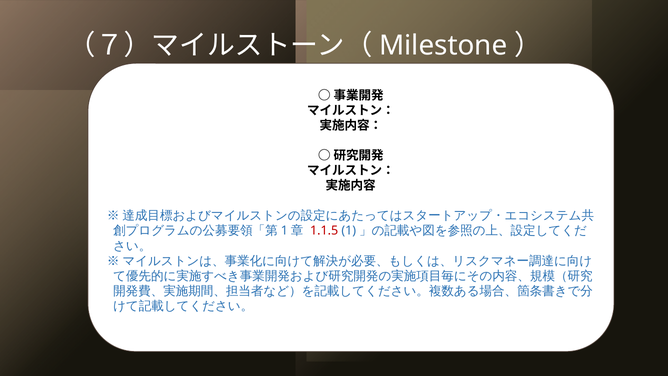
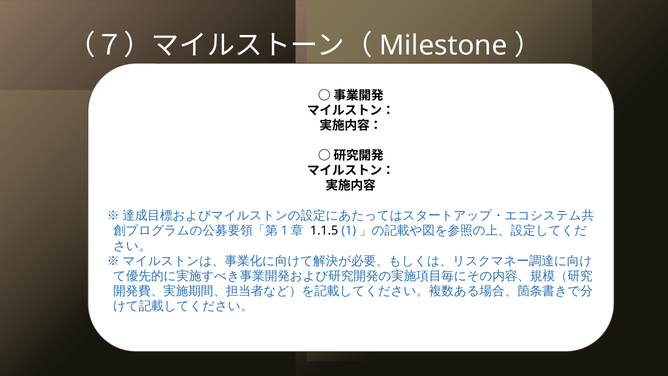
1.1.5 colour: red -> black
